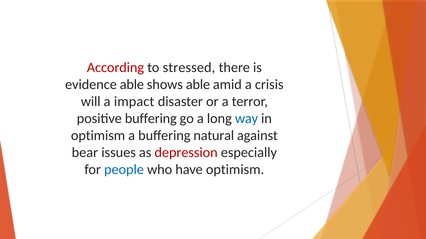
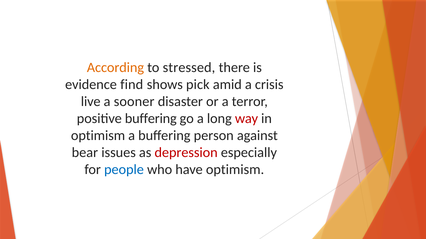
According colour: red -> orange
evidence able: able -> find
shows able: able -> pick
will: will -> live
impact: impact -> sooner
way colour: blue -> red
natural: natural -> person
